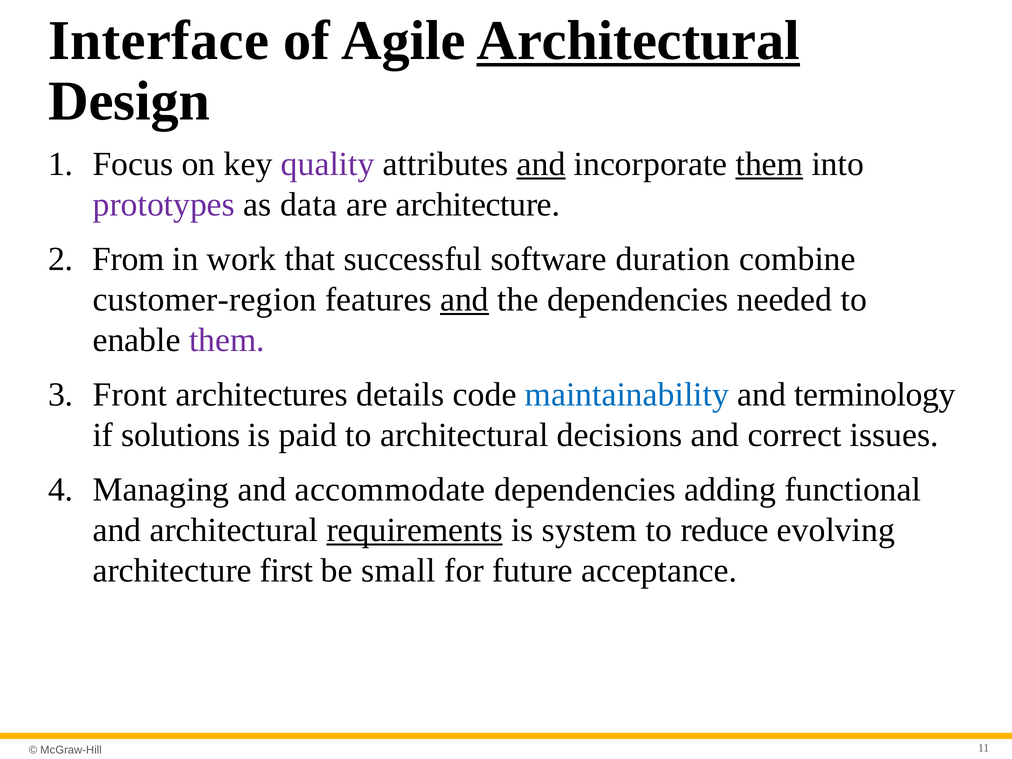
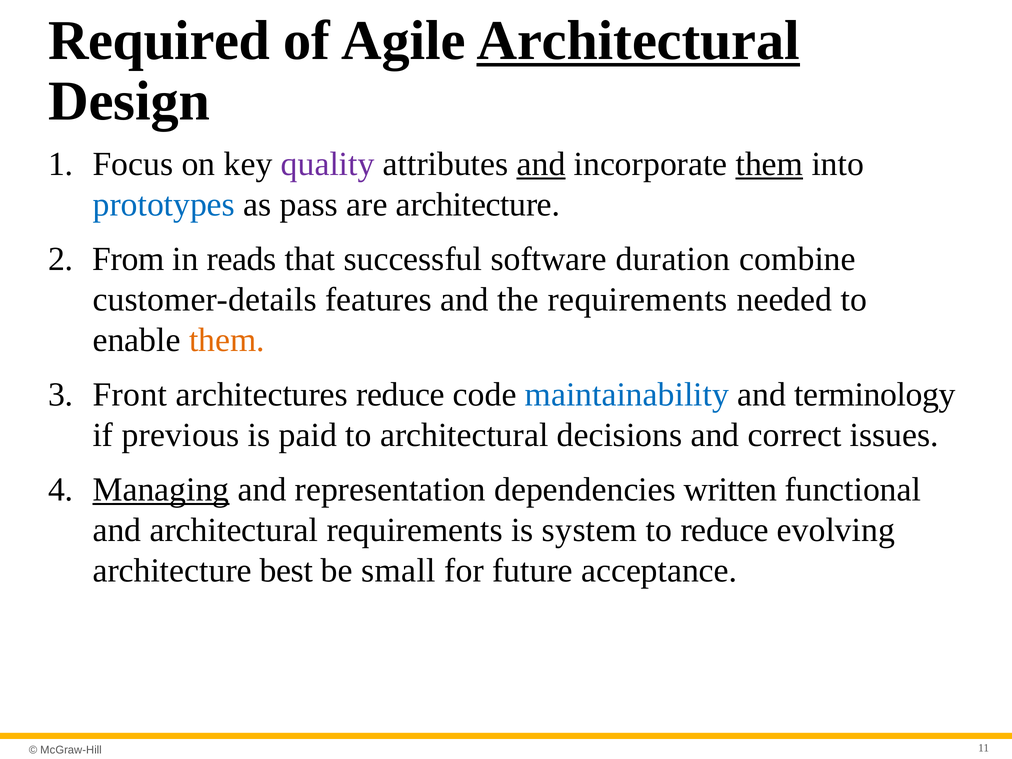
Interface: Interface -> Required
prototypes colour: purple -> blue
data: data -> pass
work: work -> reads
customer-region: customer-region -> customer-details
and at (464, 299) underline: present -> none
the dependencies: dependencies -> requirements
them at (227, 340) colour: purple -> orange
architectures details: details -> reduce
solutions: solutions -> previous
Managing underline: none -> present
accommodate: accommodate -> representation
adding: adding -> written
requirements at (415, 530) underline: present -> none
first: first -> best
